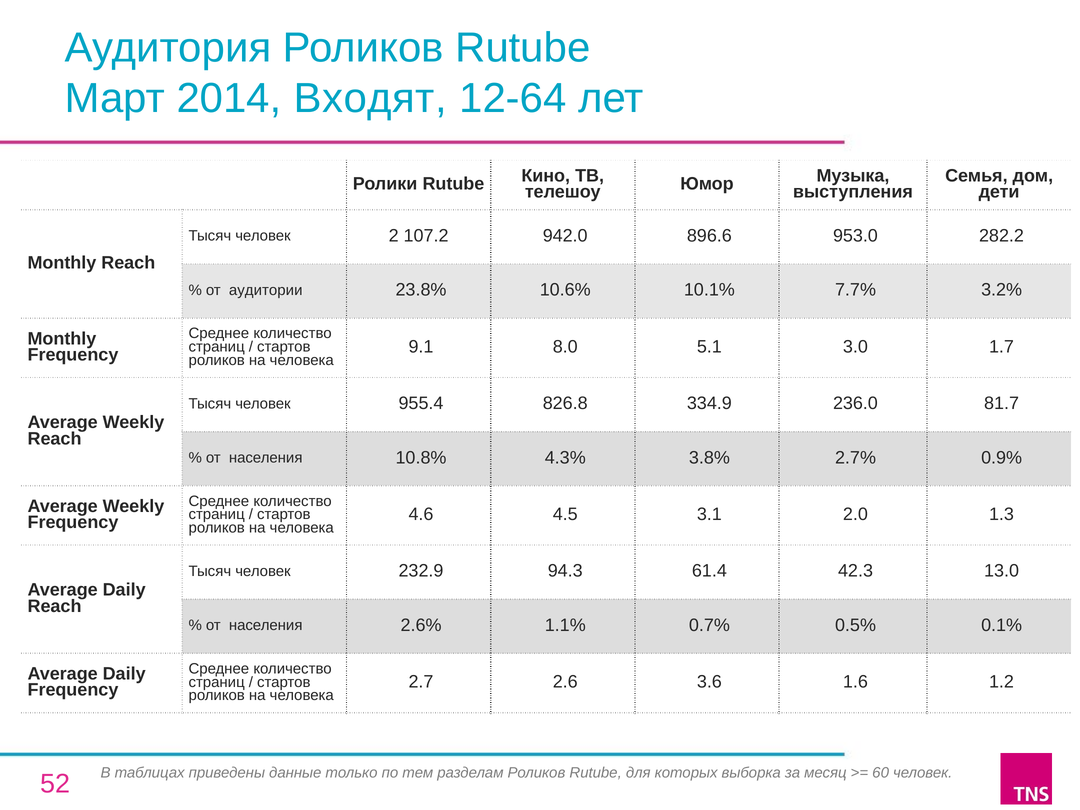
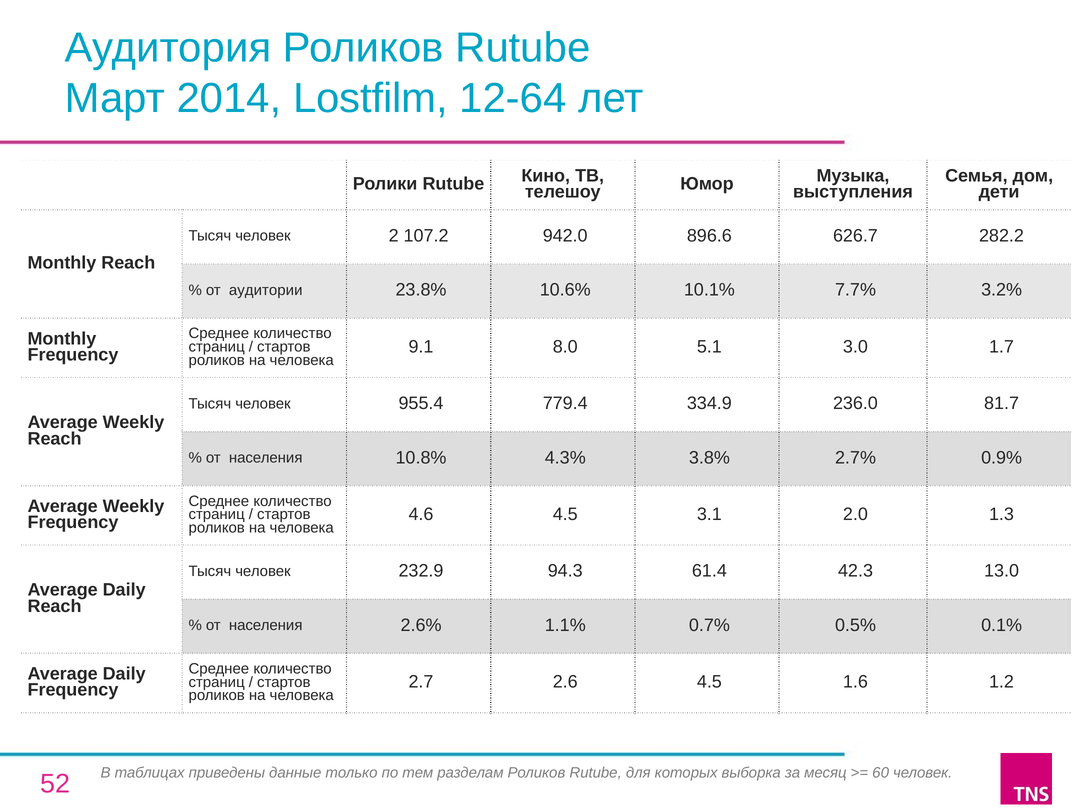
Входят: Входят -> Lostfilm
953.0: 953.0 -> 626.7
826.8: 826.8 -> 779.4
2.6 3.6: 3.6 -> 4.5
